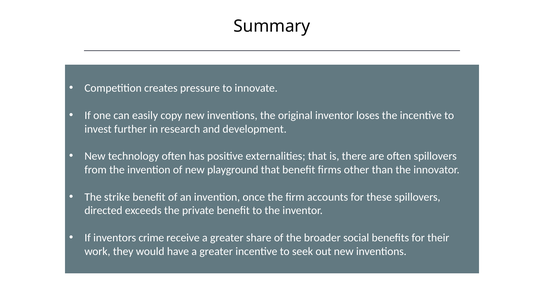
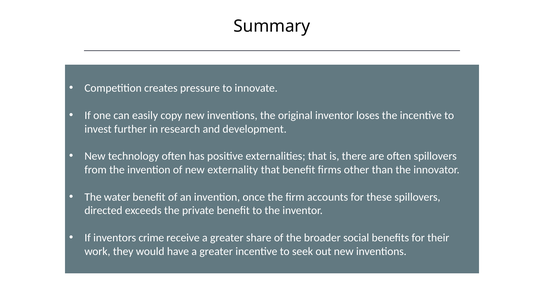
playground: playground -> externality
strike: strike -> water
